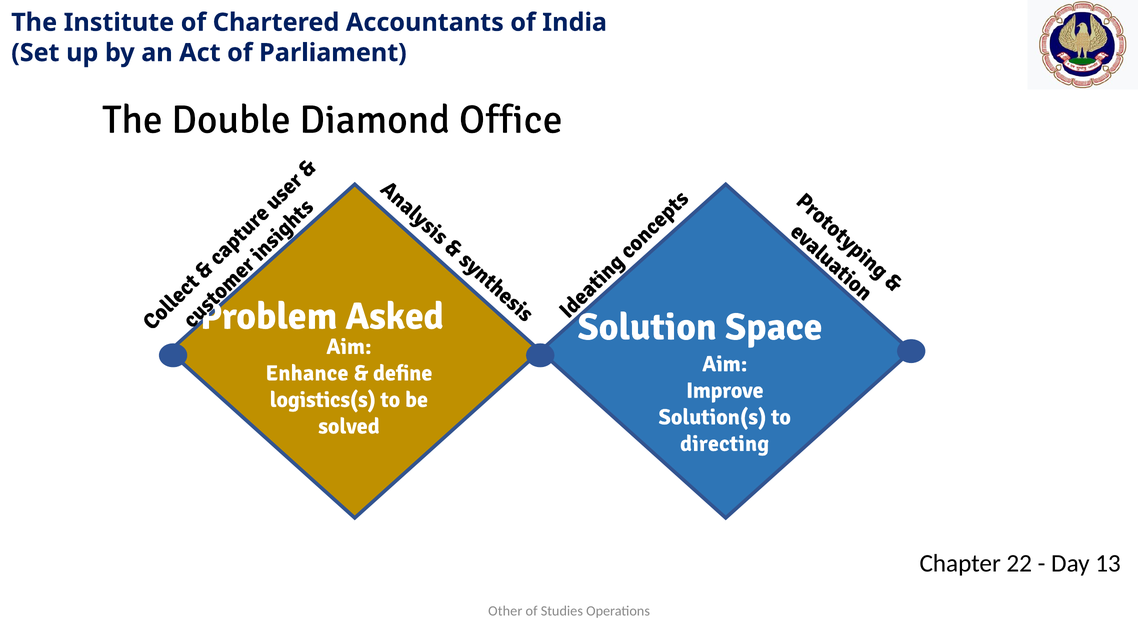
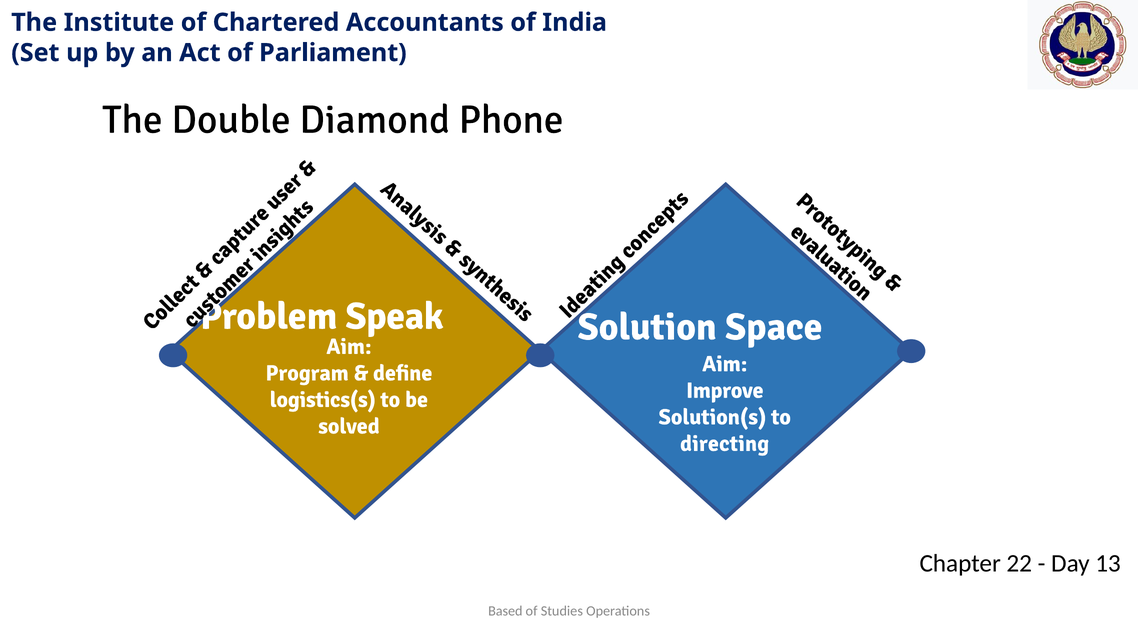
Office: Office -> Phone
Asked: Asked -> Speak
Enhance: Enhance -> Program
Other: Other -> Based
